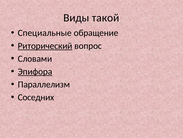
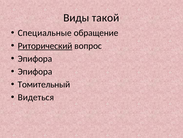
Словами at (35, 58): Словами -> Эпифора
Эпифора at (35, 71) underline: present -> none
Параллелизм: Параллелизм -> Томительный
Соседних: Соседних -> Видеться
